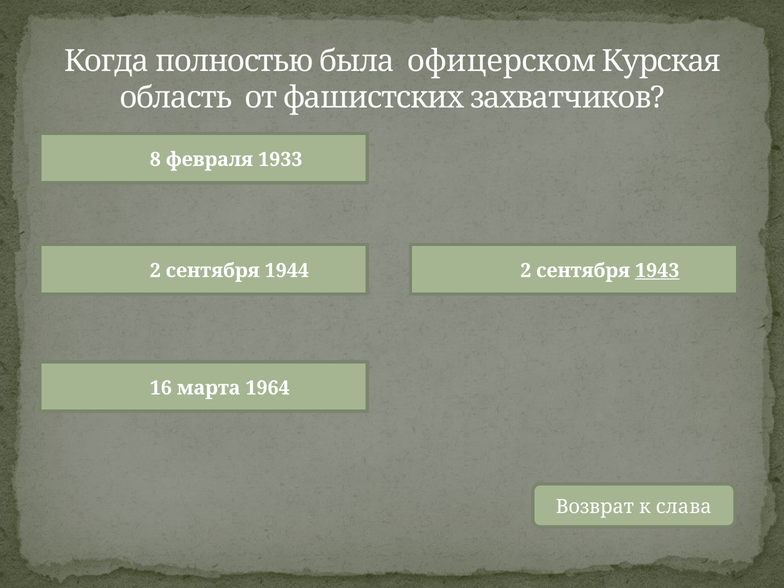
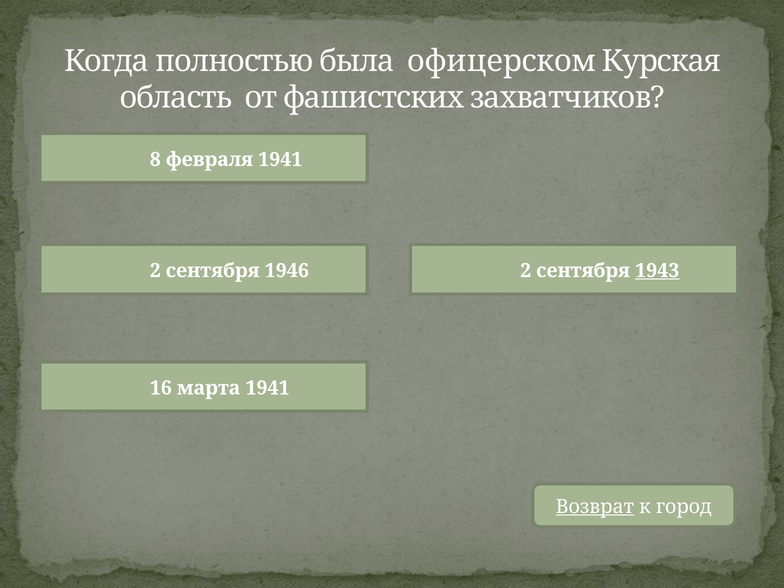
февраля 1933: 1933 -> 1941
1944: 1944 -> 1946
марта 1964: 1964 -> 1941
Возврат underline: none -> present
слава: слава -> город
